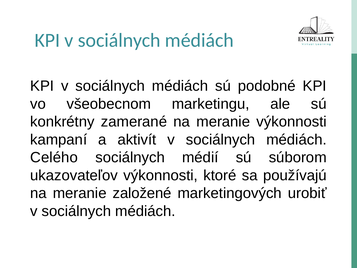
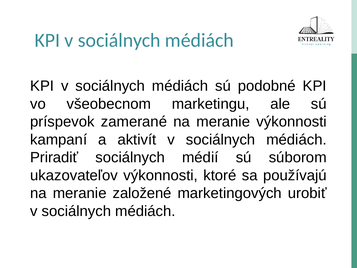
konkrétny: konkrétny -> príspevok
Celého: Celého -> Priradiť
